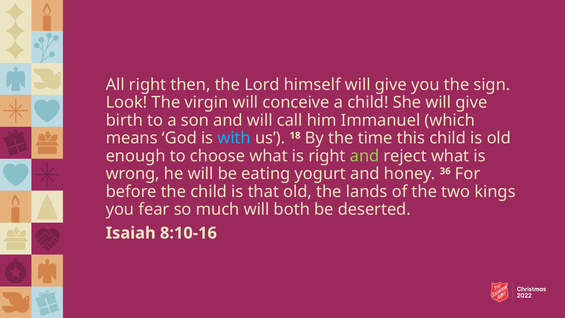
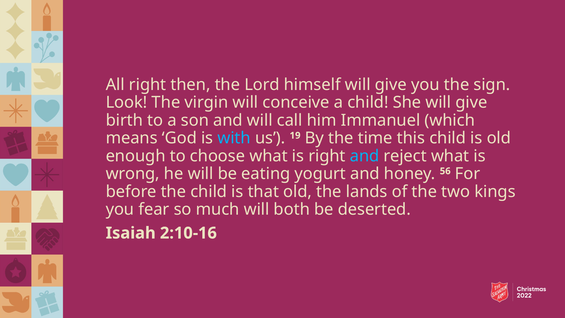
18: 18 -> 19
and at (365, 156) colour: light green -> light blue
36: 36 -> 56
8:10-16: 8:10-16 -> 2:10-16
